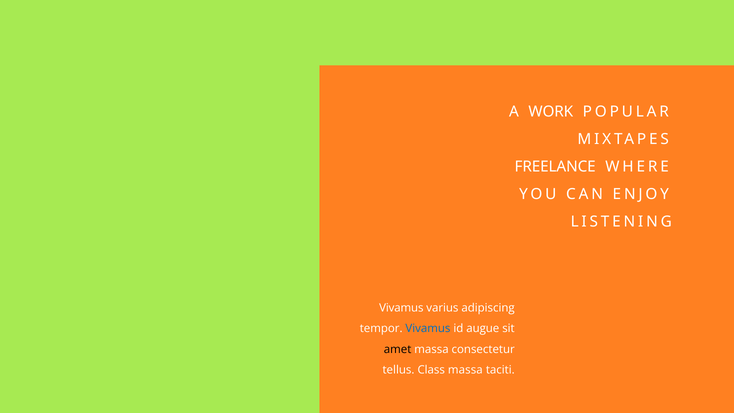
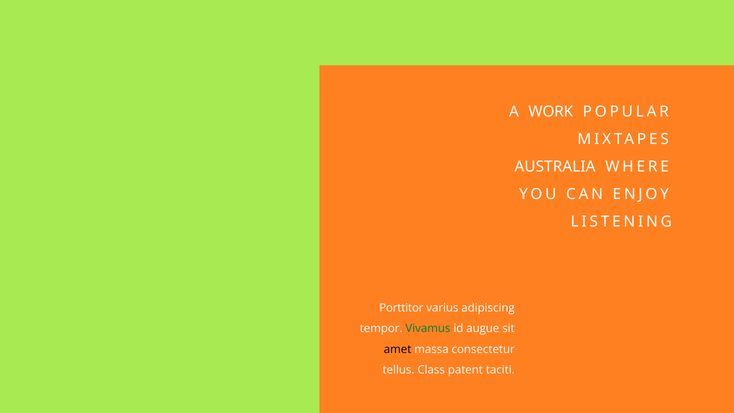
FREELANCE: FREELANCE -> AUSTRALIA
Vivamus at (401, 308): Vivamus -> Porttitor
Vivamus at (428, 328) colour: blue -> green
Class massa: massa -> patent
